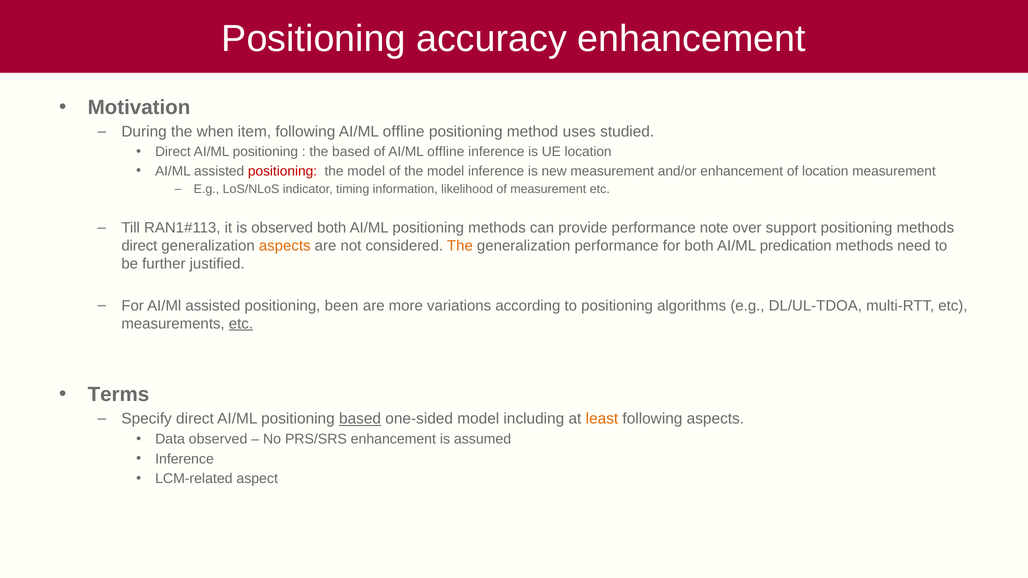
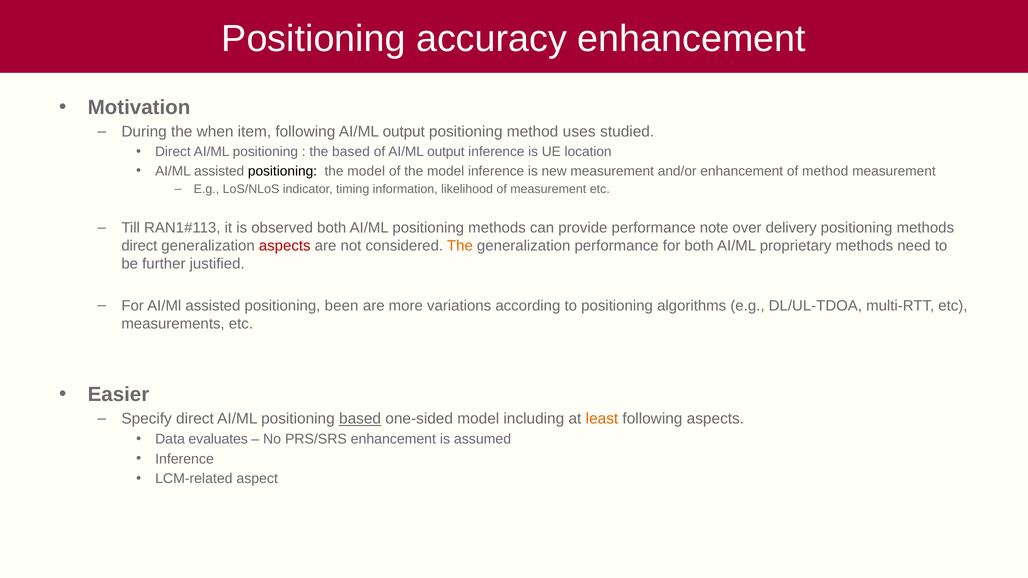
following AI/ML offline: offline -> output
of AI/ML offline: offline -> output
positioning at (282, 171) colour: red -> black
of location: location -> method
support: support -> delivery
aspects at (285, 246) colour: orange -> red
predication: predication -> proprietary
etc at (241, 324) underline: present -> none
Terms: Terms -> Easier
Data observed: observed -> evaluates
